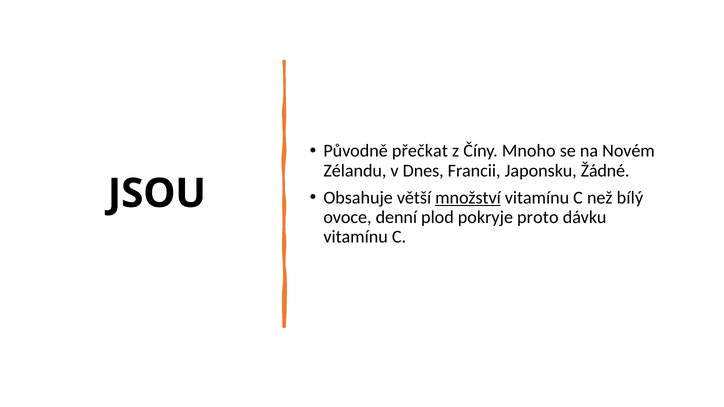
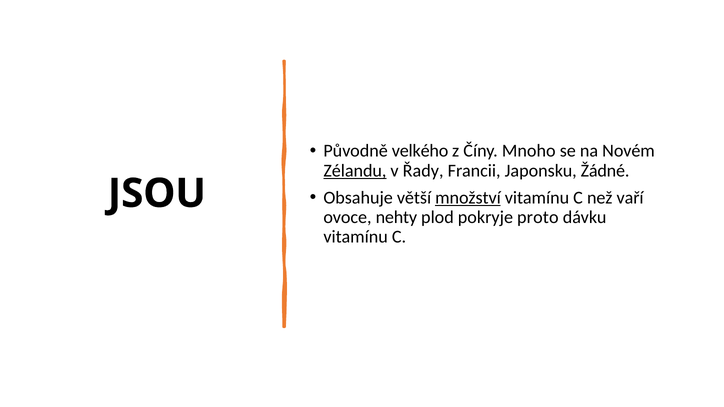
přečkat: přečkat -> velkého
Zélandu underline: none -> present
Dnes: Dnes -> Řady
bílý: bílý -> vaří
denní: denní -> nehty
